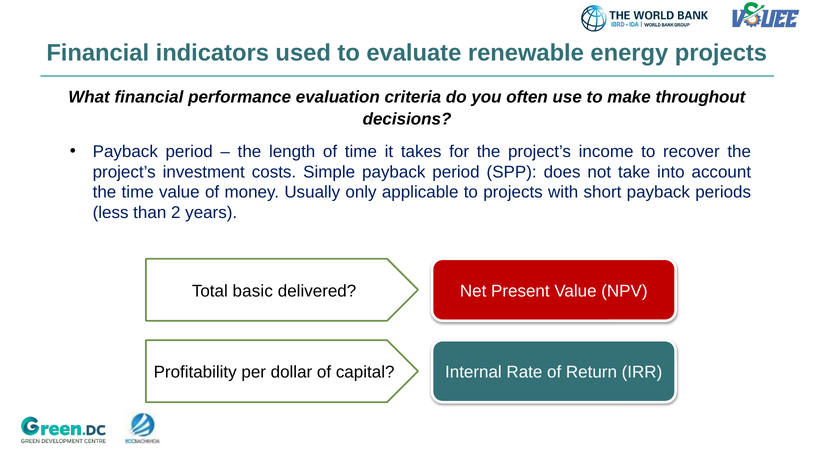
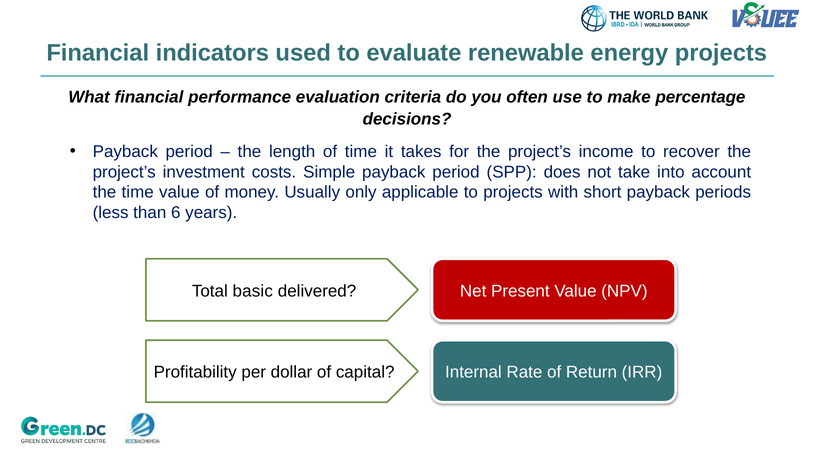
throughout: throughout -> percentage
2: 2 -> 6
